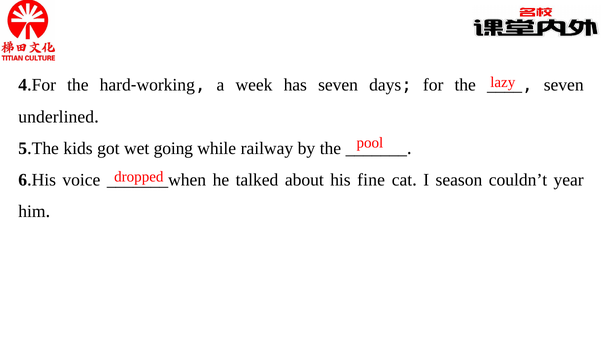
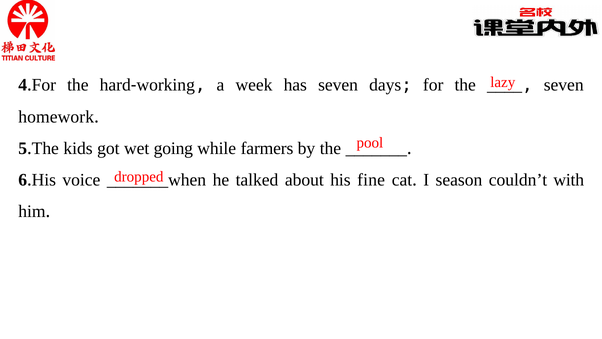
underlined: underlined -> homework
railway: railway -> farmers
year: year -> with
